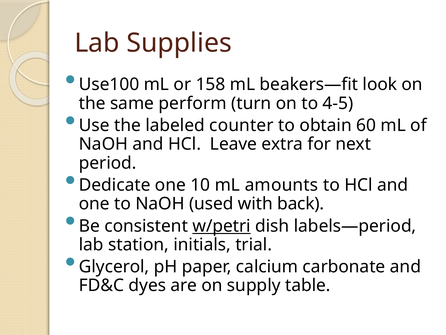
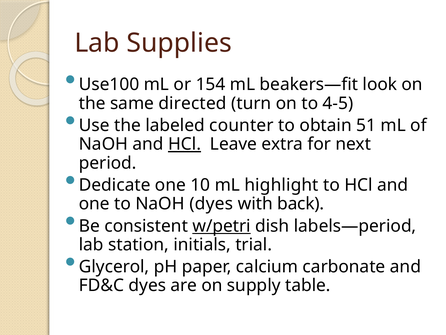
158: 158 -> 154
perform: perform -> directed
60: 60 -> 51
HCl at (185, 144) underline: none -> present
amounts: amounts -> highlight
NaOH used: used -> dyes
